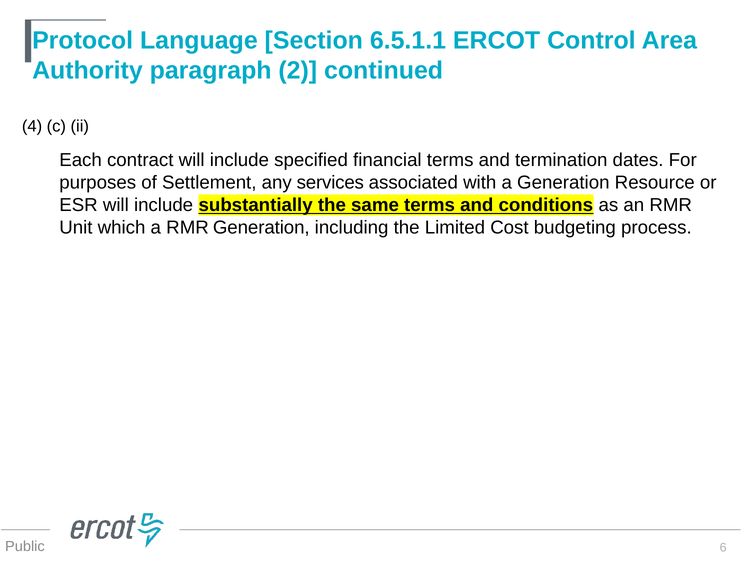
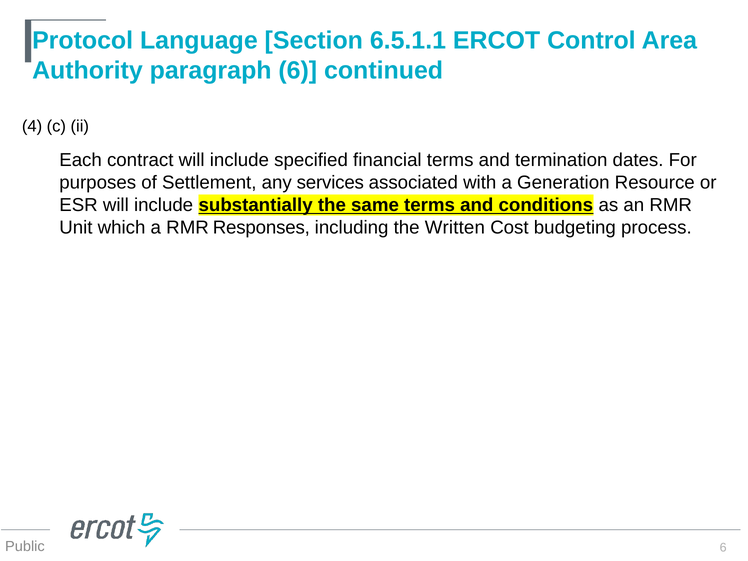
paragraph 2: 2 -> 6
RMR Generation: Generation -> Responses
Limited: Limited -> Written
